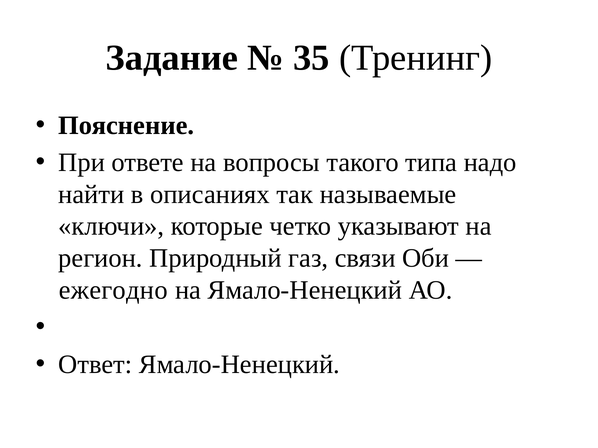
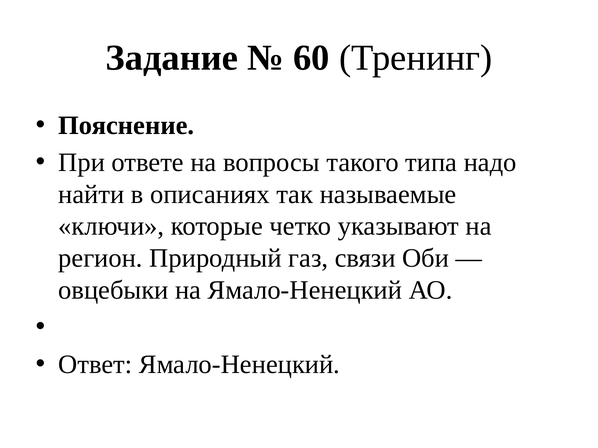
35: 35 -> 60
ежегодно: ежегодно -> овцебыки
